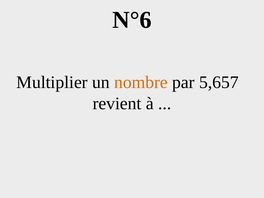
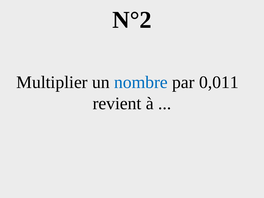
N°6: N°6 -> N°2
nombre colour: orange -> blue
5,657: 5,657 -> 0,011
